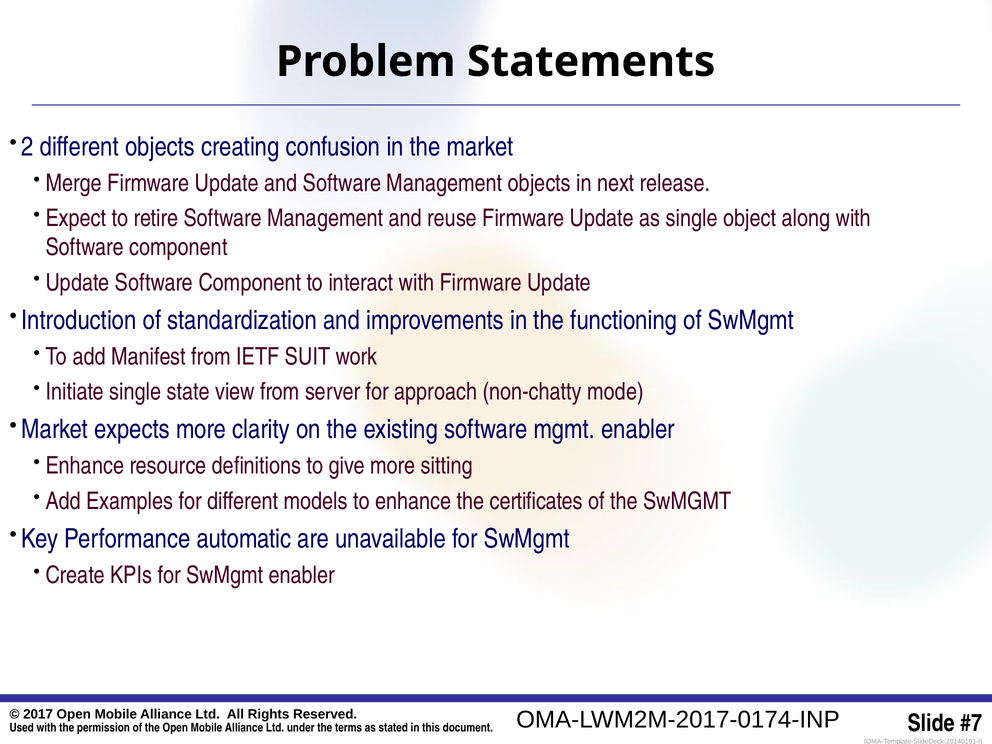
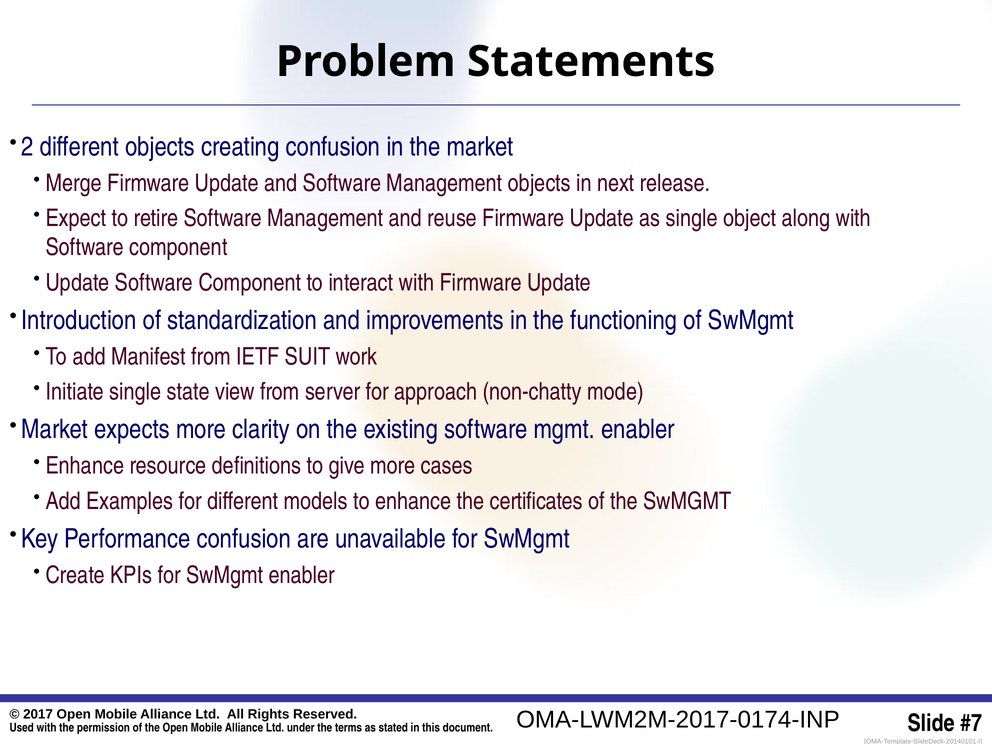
sitting: sitting -> cases
Performance automatic: automatic -> confusion
